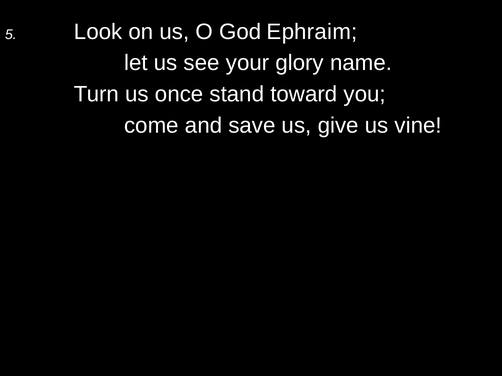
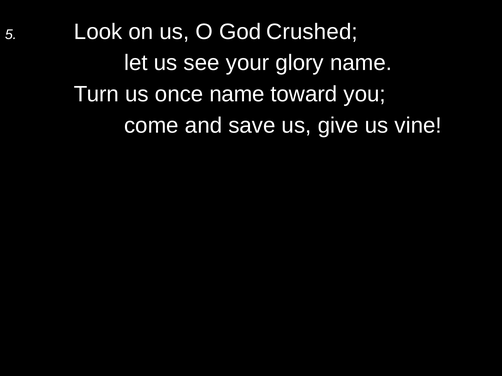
Ephraim: Ephraim -> Crushed
once stand: stand -> name
